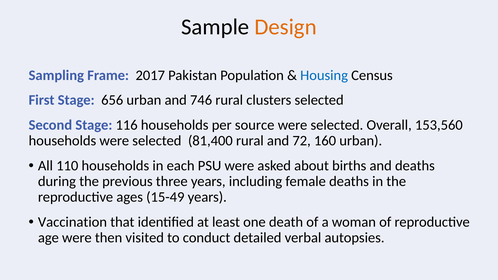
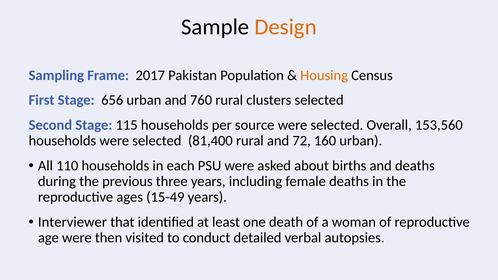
Housing colour: blue -> orange
746: 746 -> 760
116: 116 -> 115
Vaccination: Vaccination -> Interviewer
